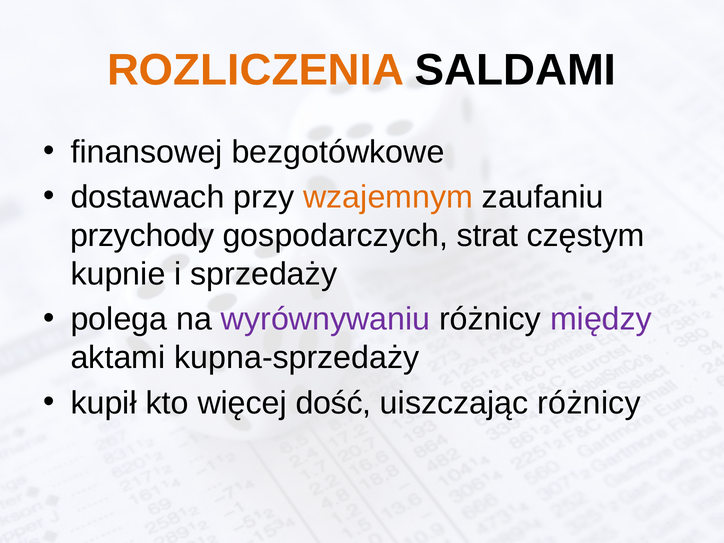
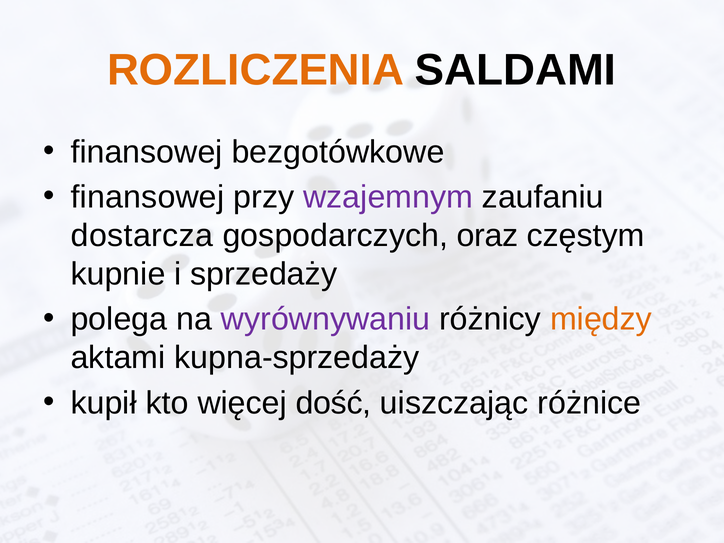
dostawach at (148, 197): dostawach -> finansowej
wzajemnym colour: orange -> purple
przychody: przychody -> dostarcza
strat: strat -> oraz
między colour: purple -> orange
uiszczając różnicy: różnicy -> różnice
